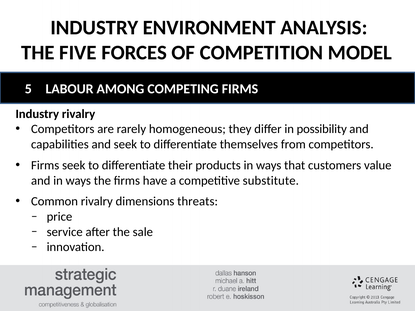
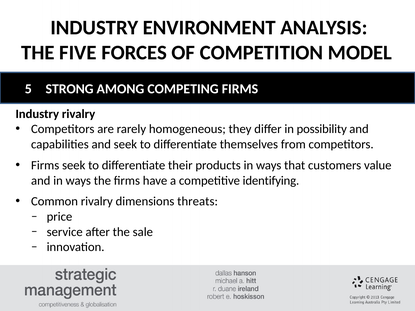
LABOUR: LABOUR -> STRONG
substitute: substitute -> identifying
